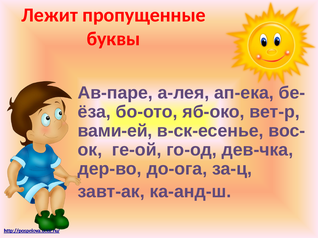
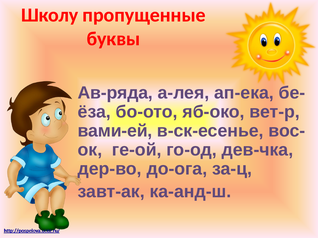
Лежит: Лежит -> Школу
Ав-паре: Ав-паре -> Ав-ряда
